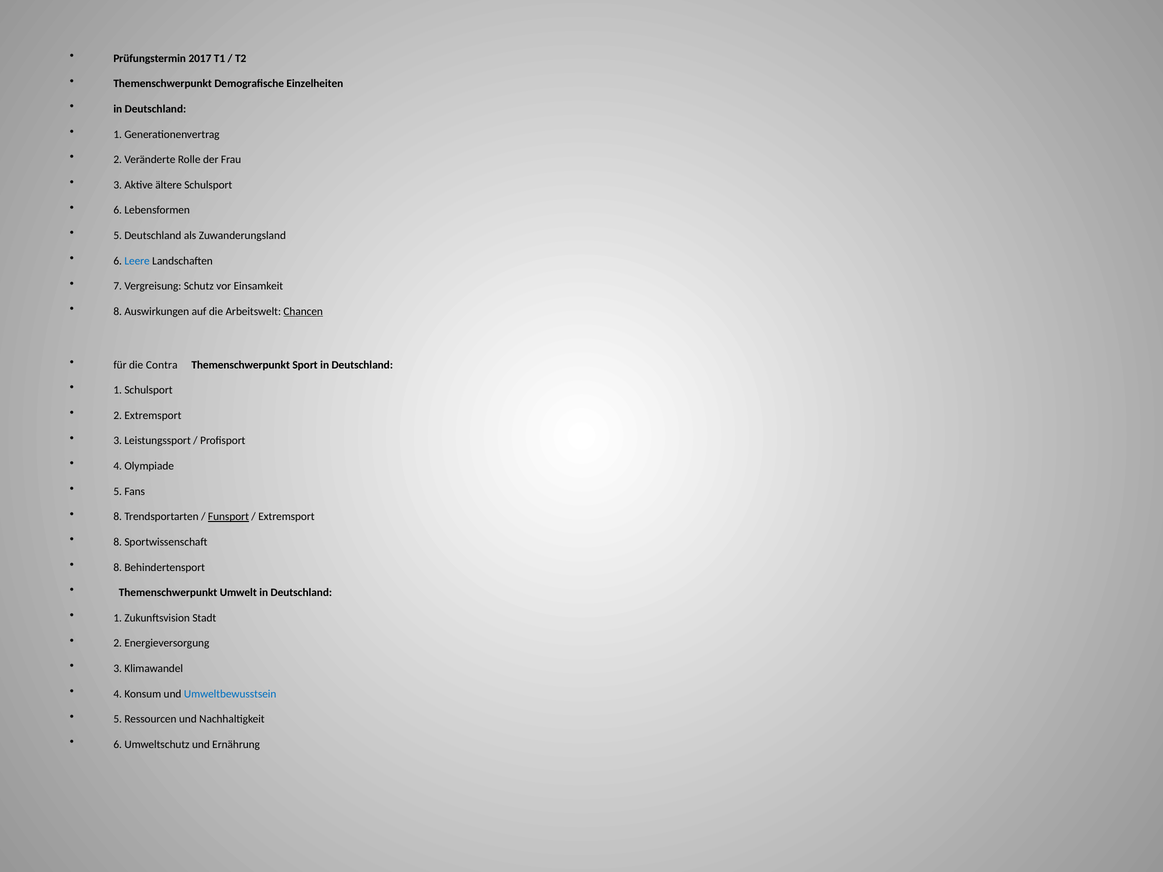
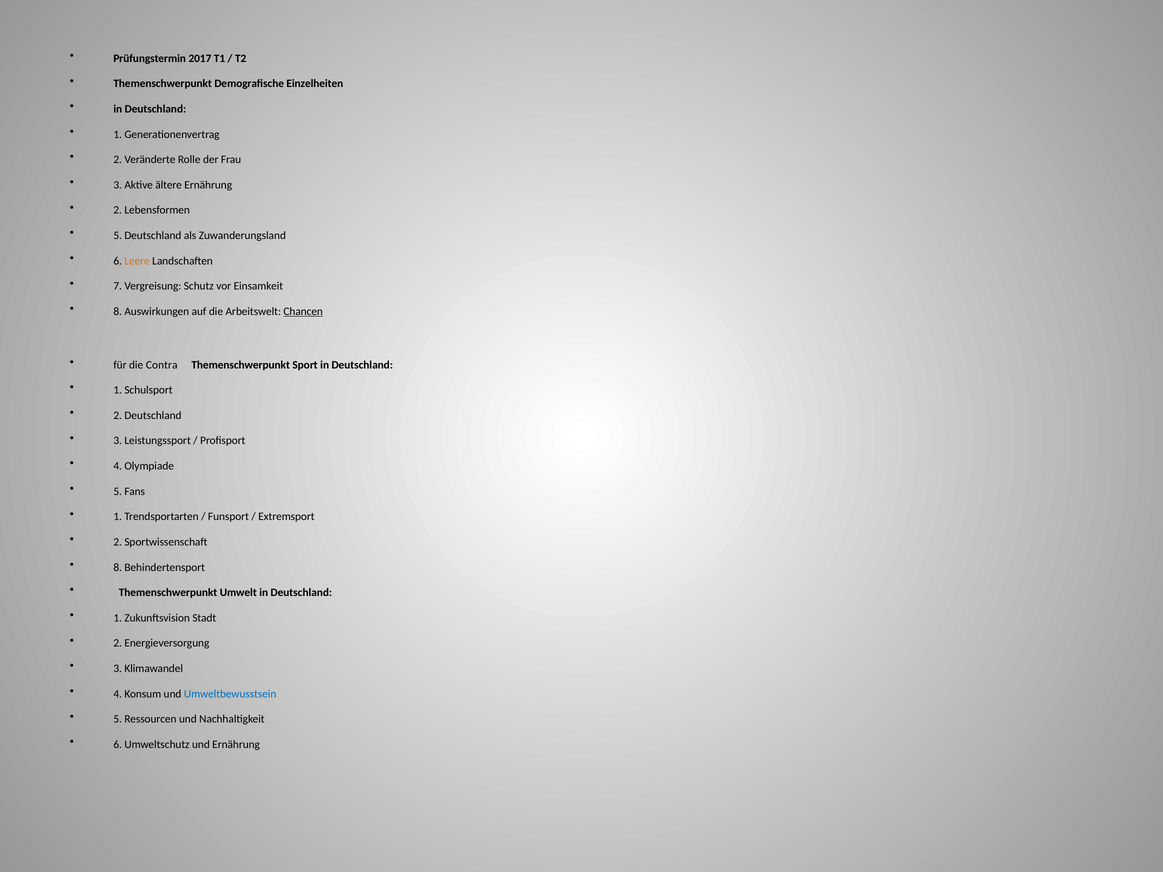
ältere Schulsport: Schulsport -> Ernährung
6 at (118, 210): 6 -> 2
Leere colour: blue -> orange
2 Extremsport: Extremsport -> Deutschland
8 at (118, 517): 8 -> 1
Funsport underline: present -> none
8 at (118, 542): 8 -> 2
